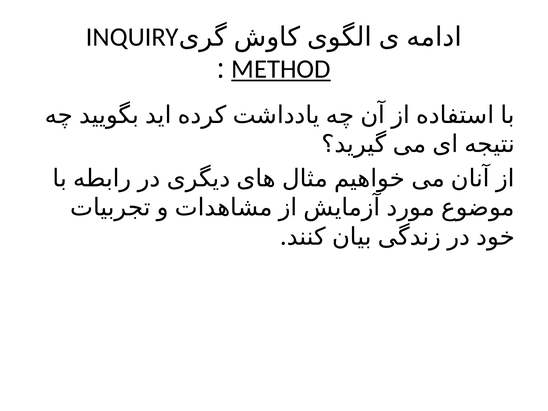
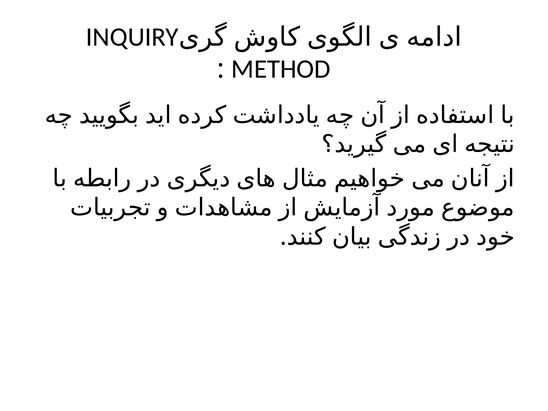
METHOD underline: present -> none
